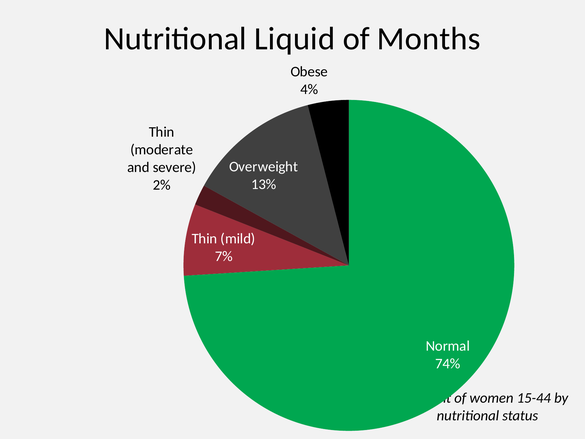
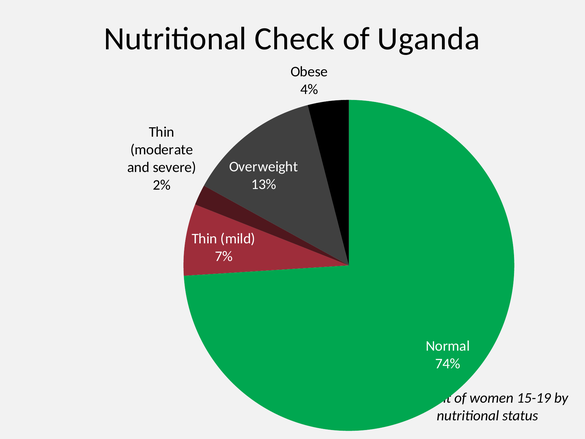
Liquid: Liquid -> Check
Months: Months -> Uganda
15-44: 15-44 -> 15-19
